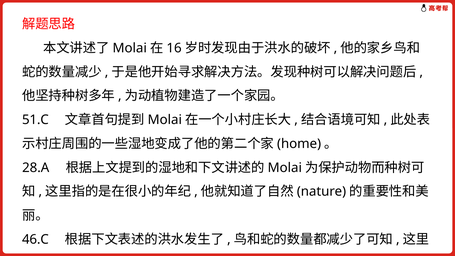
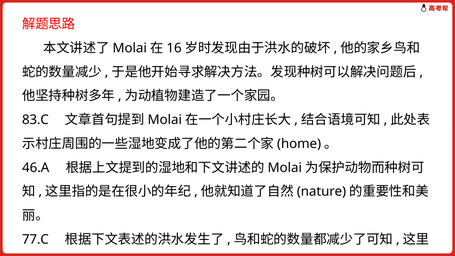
51.C: 51.C -> 83.C
28.A: 28.A -> 46.A
46.C: 46.C -> 77.C
